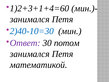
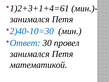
1)2+3+1+4=60: 1)2+3+1+4=60 -> 1)2+3+1+4=61
Ответ colour: purple -> blue
потом: потом -> провел
